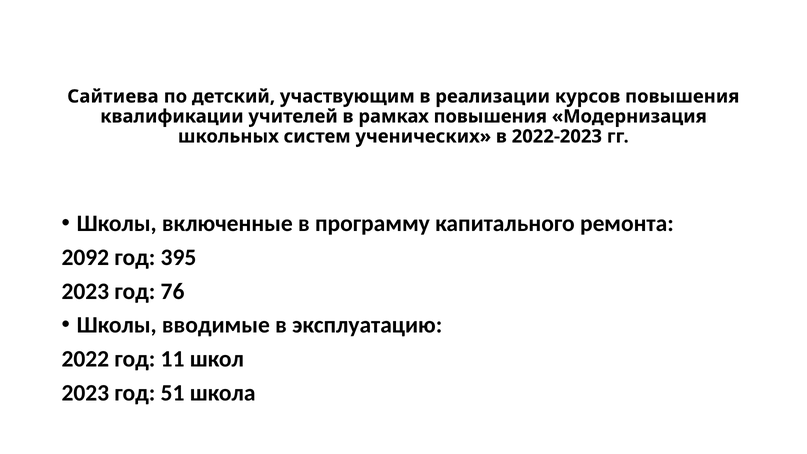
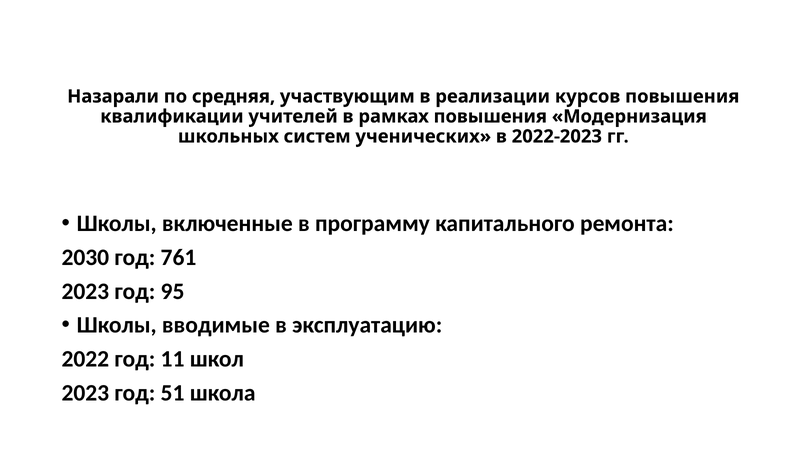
Сайтиева: Сайтиева -> Назарали
детский: детский -> средняя
2092: 2092 -> 2030
395: 395 -> 761
76: 76 -> 95
